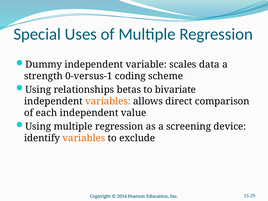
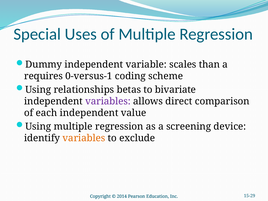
data: data -> than
strength: strength -> requires
variables at (108, 101) colour: orange -> purple
